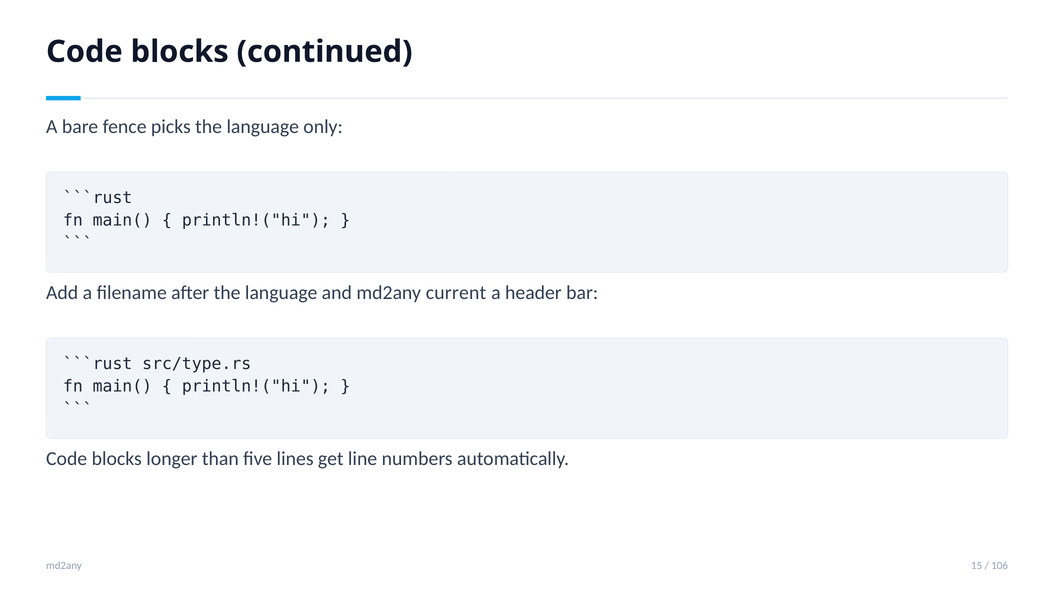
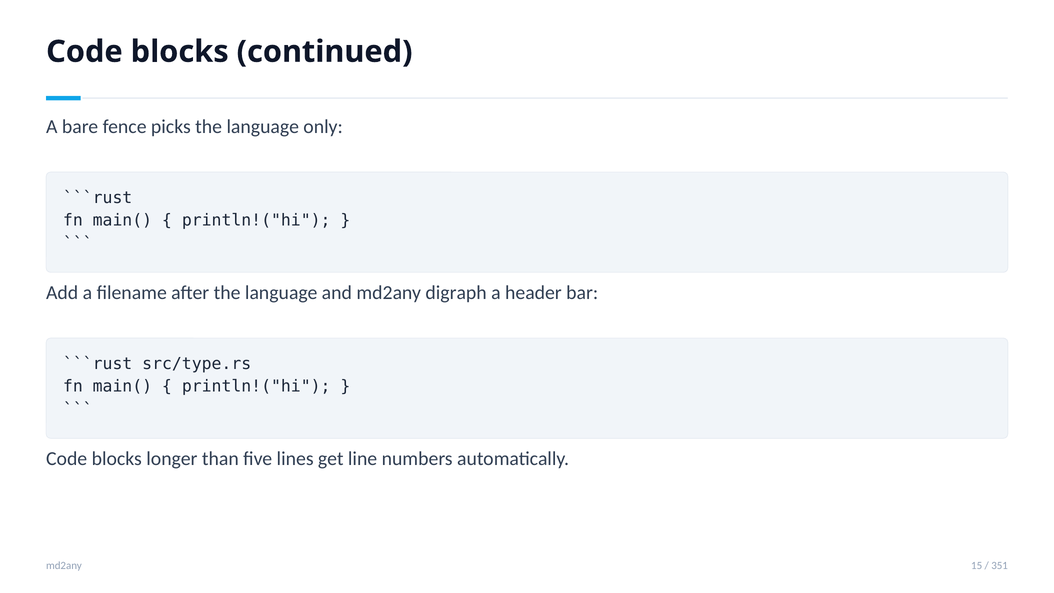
current: current -> digraph
106: 106 -> 351
